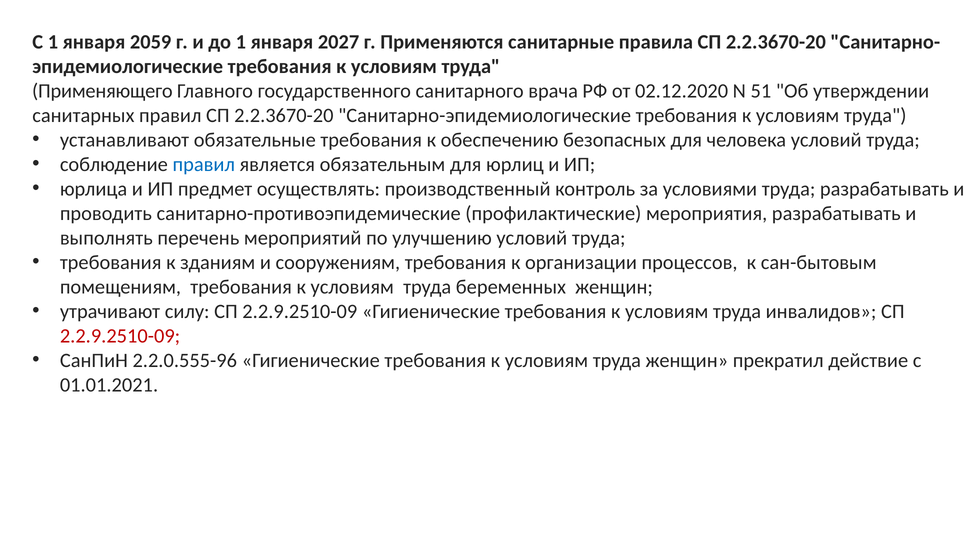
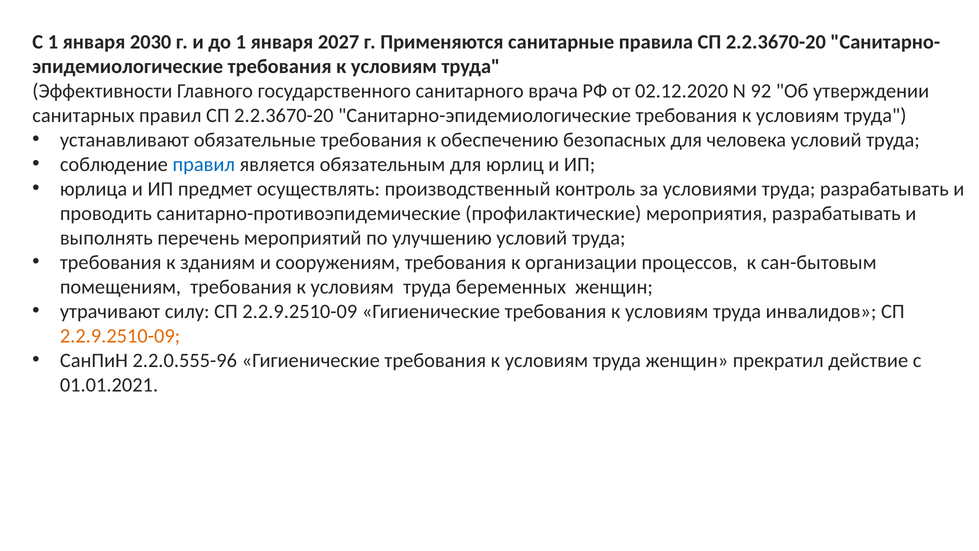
2059: 2059 -> 2030
Применяющего: Применяющего -> Эффективности
51: 51 -> 92
2.2.9.2510-09 at (120, 336) colour: red -> orange
